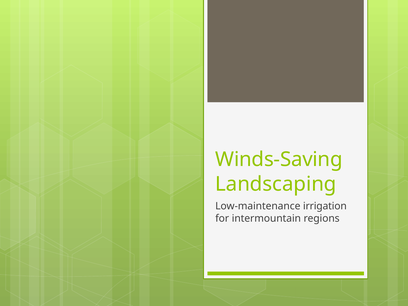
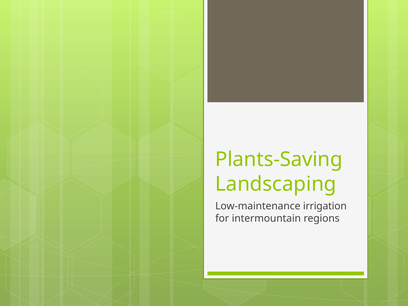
Winds-Saving: Winds-Saving -> Plants-Saving
